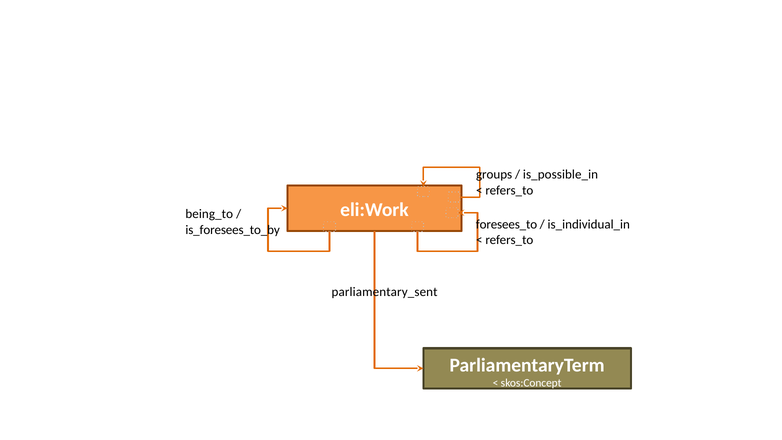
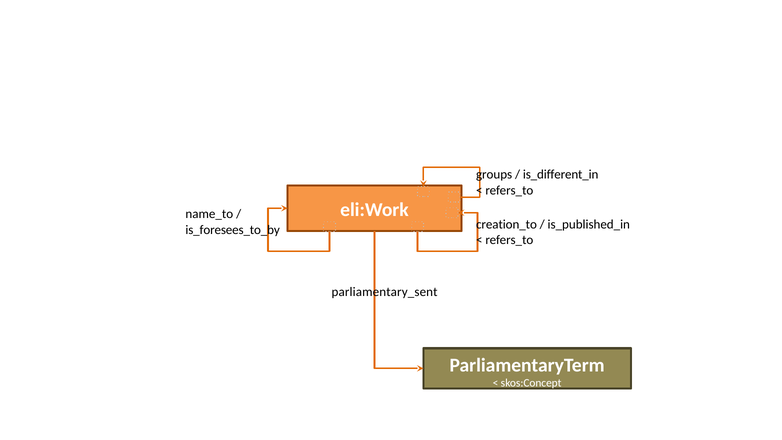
is_possible_in: is_possible_in -> is_different_in
being_to: being_to -> name_to
foresees_to: foresees_to -> creation_to
is_individual_in: is_individual_in -> is_published_in
